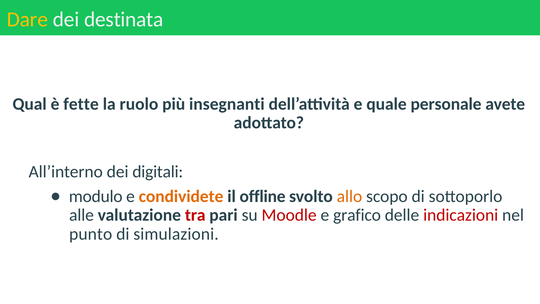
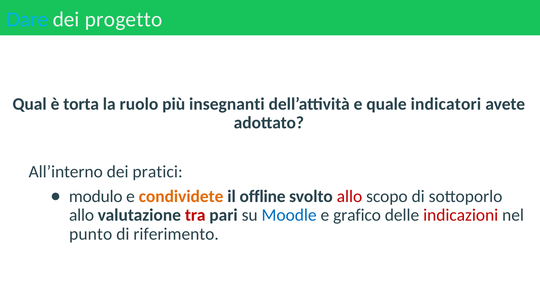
Dare colour: yellow -> light blue
destinata: destinata -> progetto
fette: fette -> torta
personale: personale -> indicatori
digitali: digitali -> pratici
allo at (349, 196) colour: orange -> red
alle at (82, 215): alle -> allo
Moodle colour: red -> blue
simulazioni: simulazioni -> riferimento
